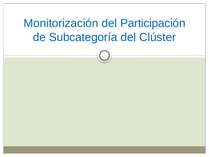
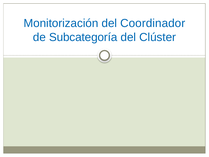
Participación: Participación -> Coordinador
